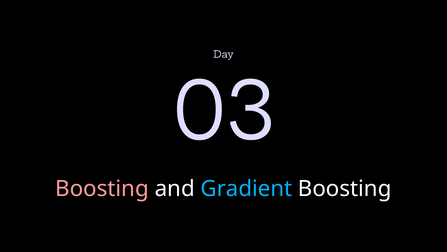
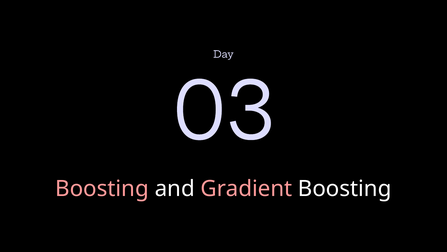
Gradient colour: light blue -> pink
